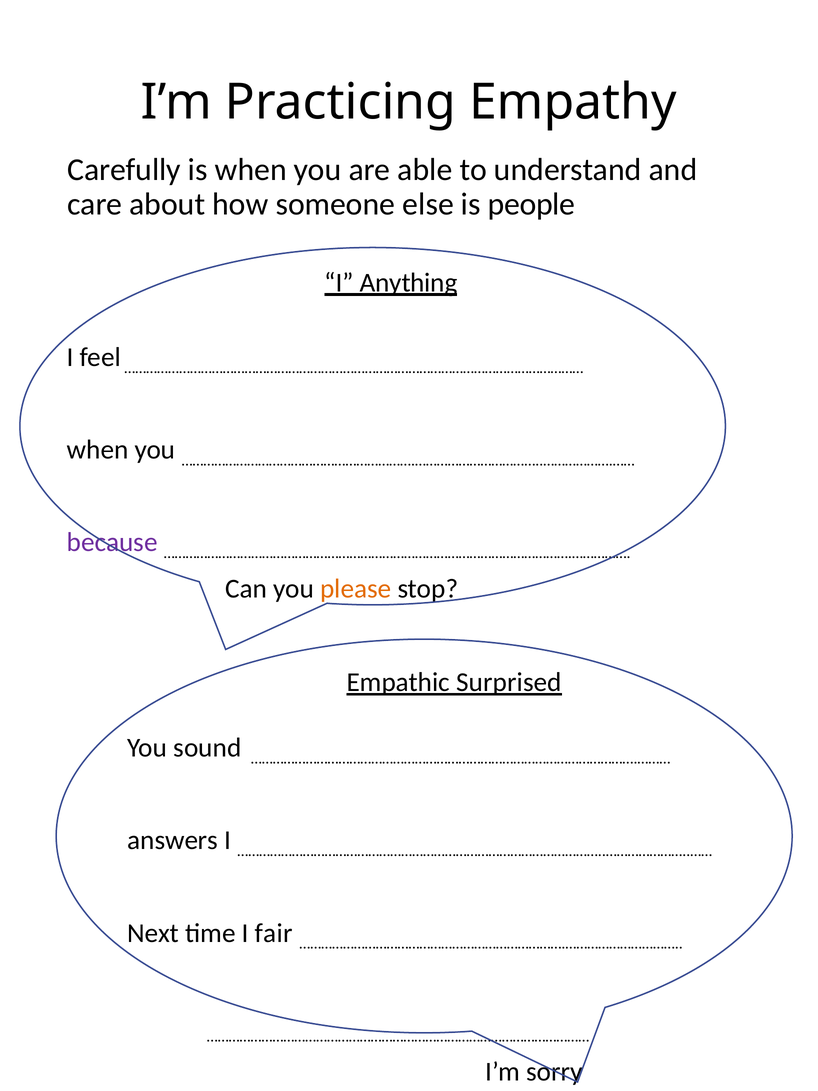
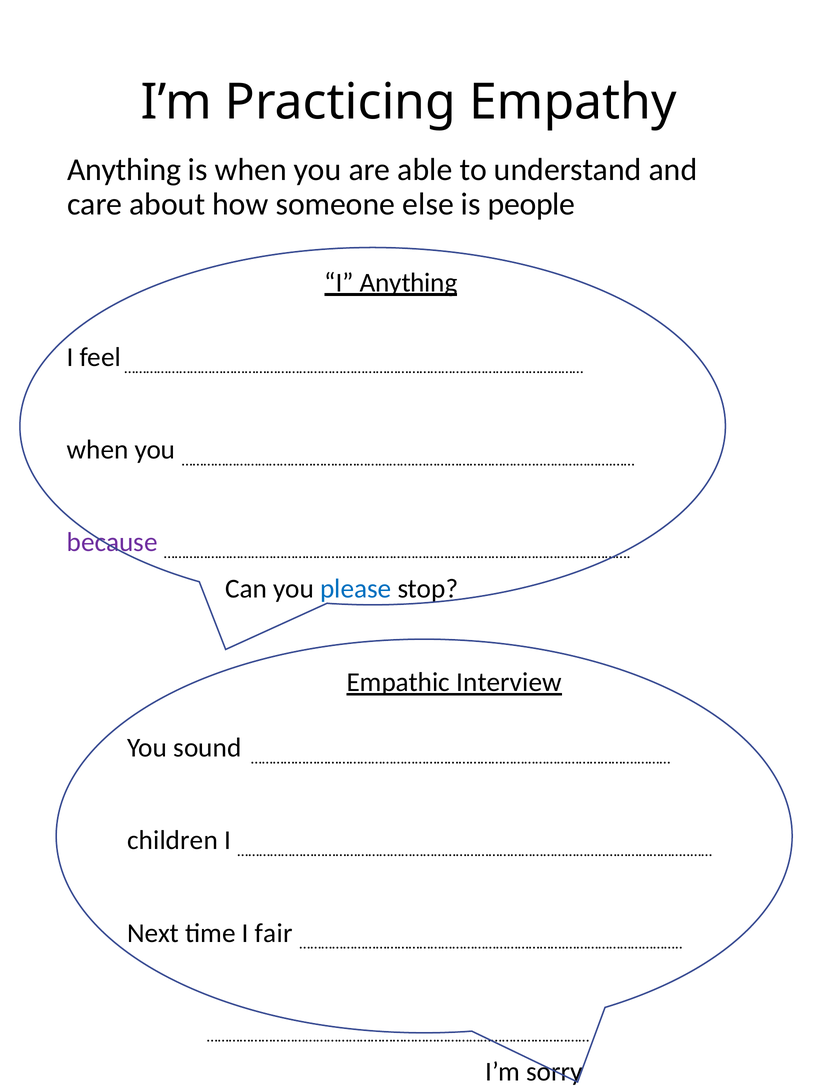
Carefully at (124, 170): Carefully -> Anything
please colour: orange -> blue
Surprised: Surprised -> Interview
answers: answers -> children
